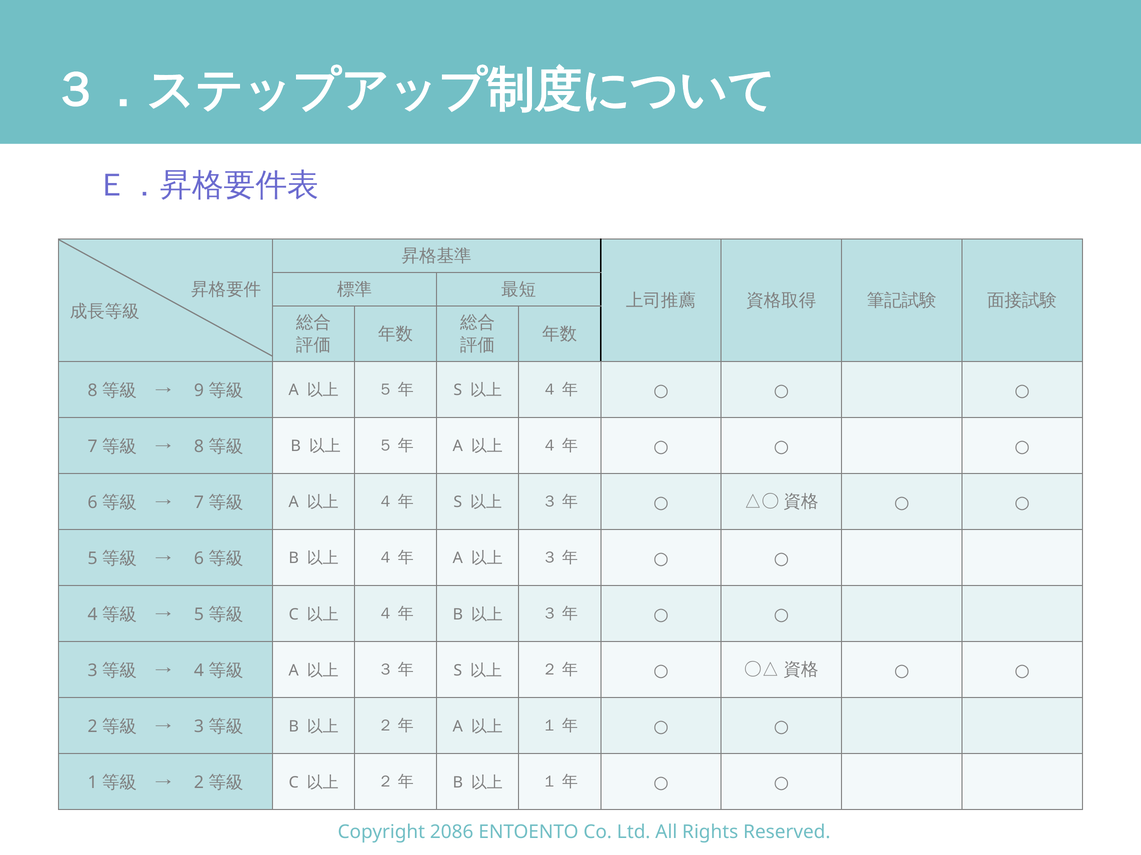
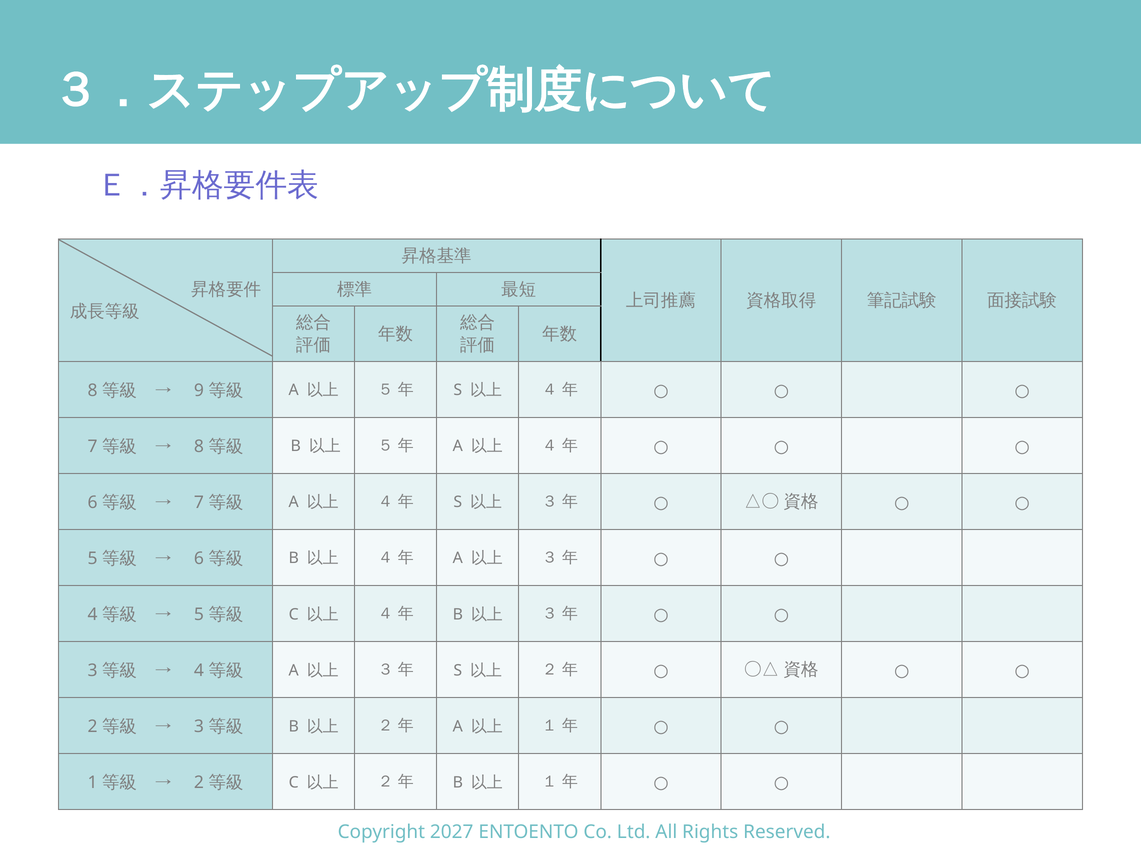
2086: 2086 -> 2027
